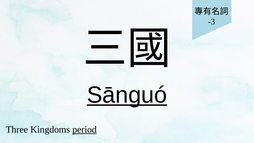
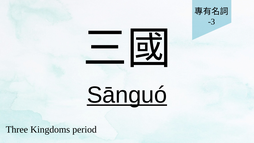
period underline: present -> none
